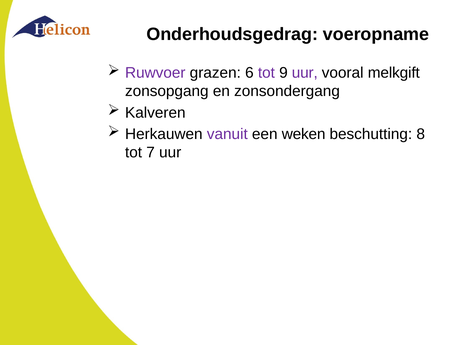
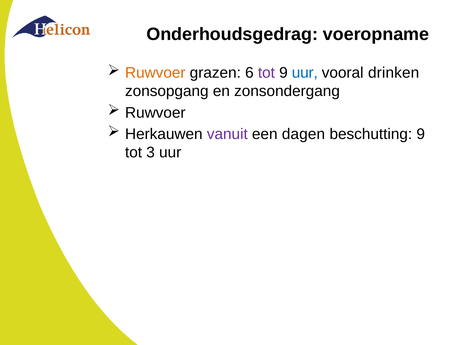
Ruwvoer at (155, 73) colour: purple -> orange
uur at (305, 73) colour: purple -> blue
melkgift: melkgift -> drinken
Kalveren at (155, 113): Kalveren -> Ruwvoer
weken: weken -> dagen
beschutting 8: 8 -> 9
7: 7 -> 3
